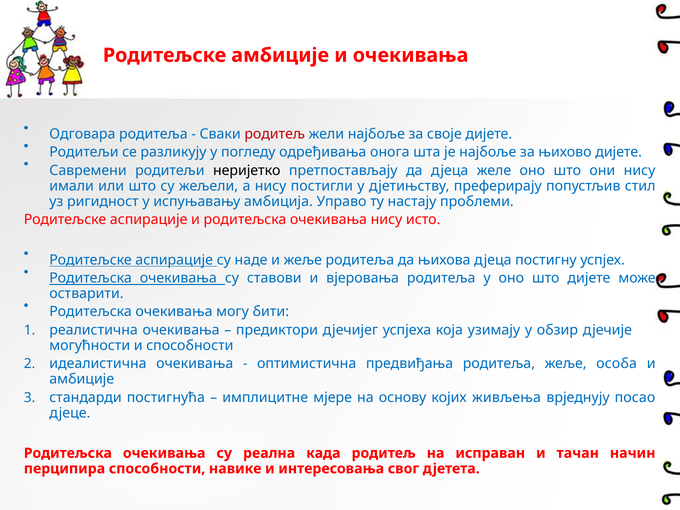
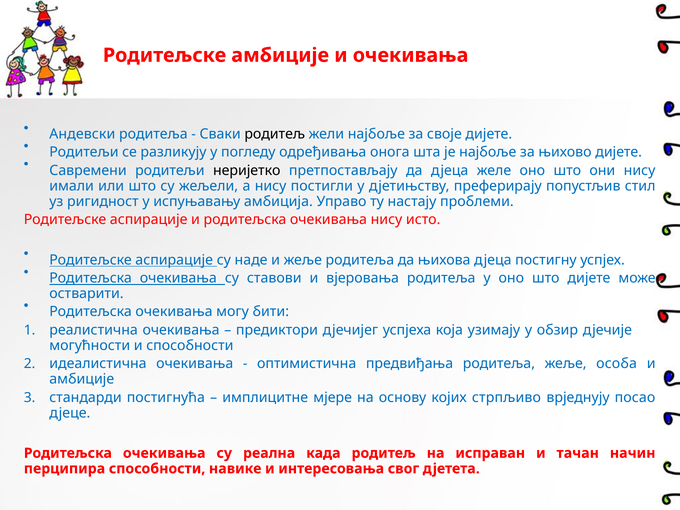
Одговара: Одговара -> Андевски
родитељ at (275, 134) colour: red -> black
живљења: живљења -> стрпљиво
